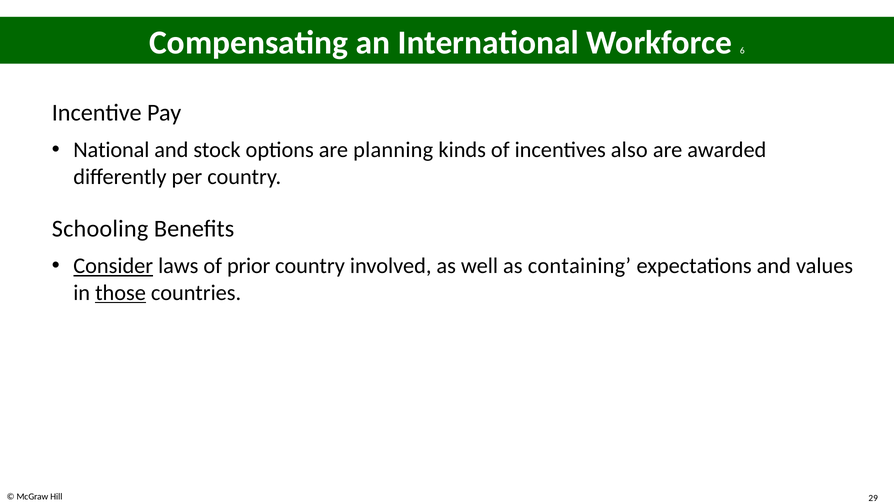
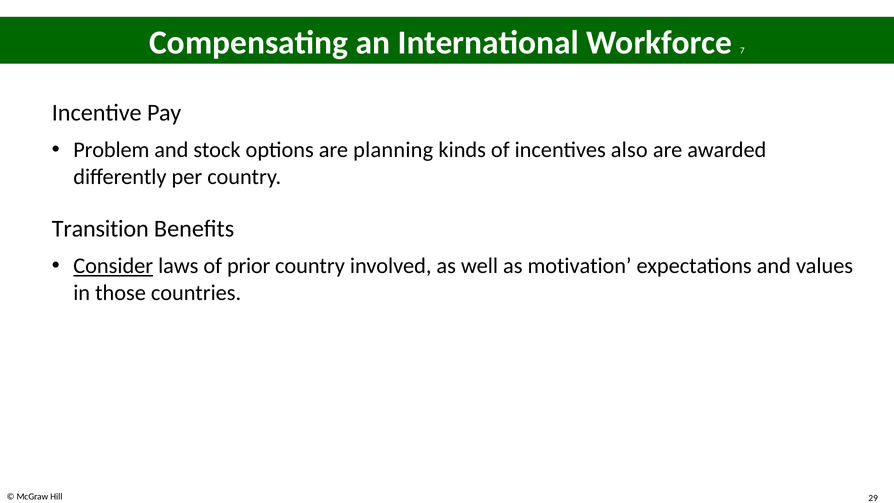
6: 6 -> 7
National: National -> Problem
Schooling: Schooling -> Transition
containing: containing -> motivation
those underline: present -> none
